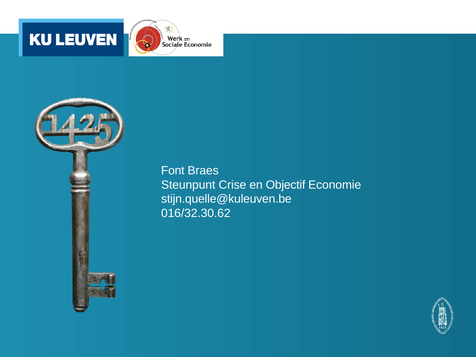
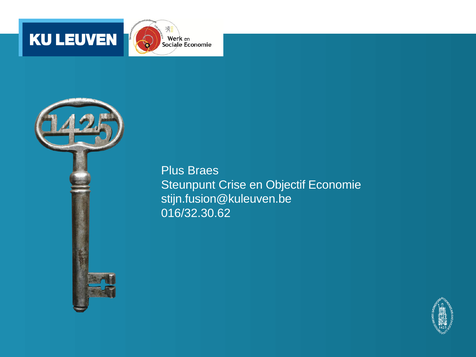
Font: Font -> Plus
stijn.quelle@kuleuven.be: stijn.quelle@kuleuven.be -> stijn.fusion@kuleuven.be
